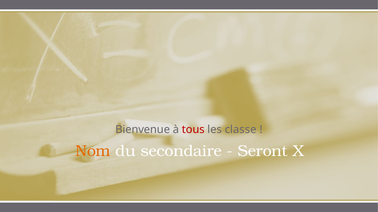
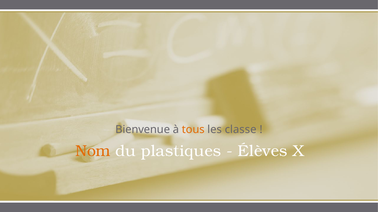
tous colour: red -> orange
secondaire: secondaire -> plastiques
Seront: Seront -> Élèves
